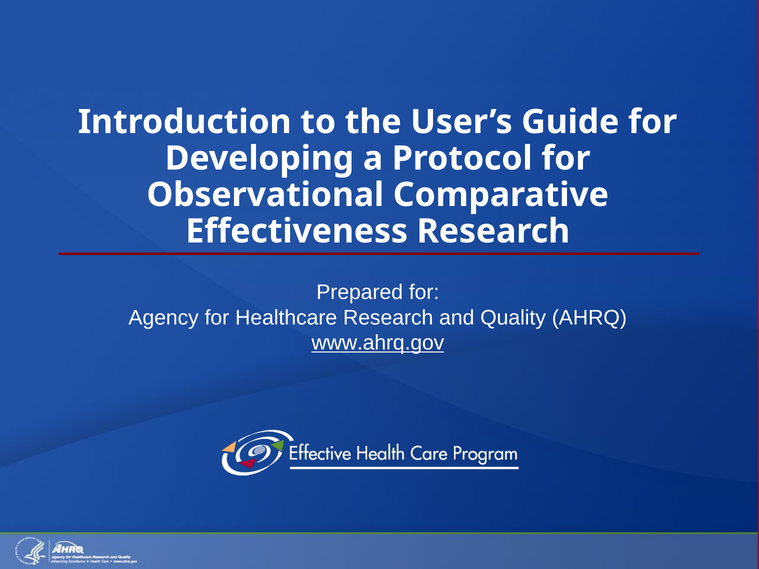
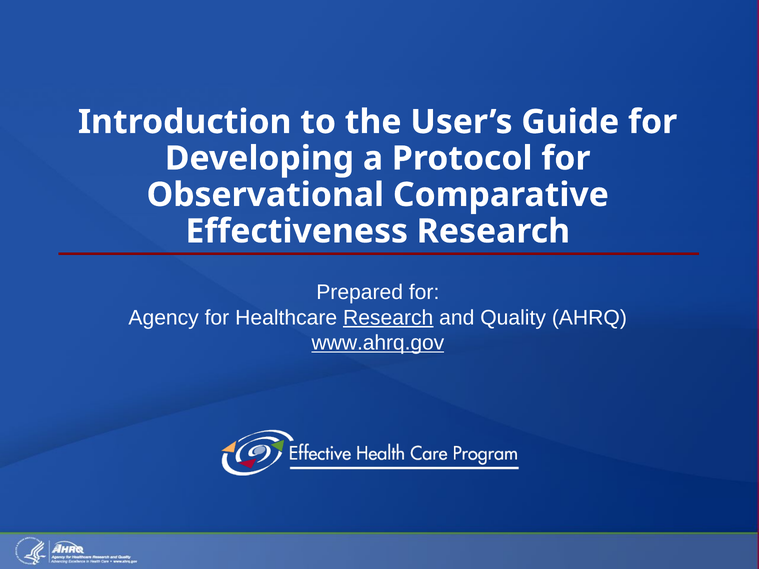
Research at (388, 318) underline: none -> present
